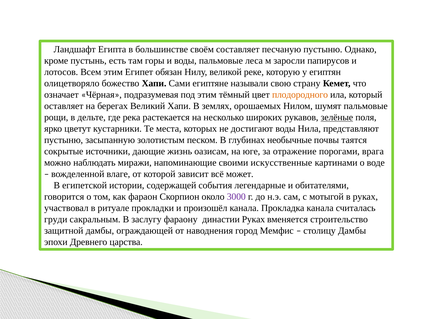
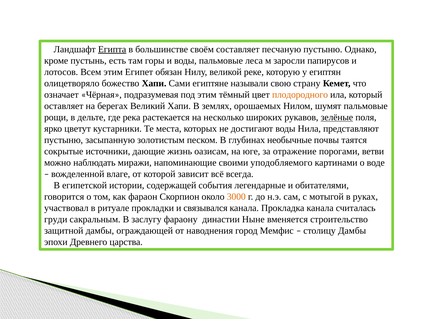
Египта underline: none -> present
врага: врага -> ветви
искусственные: искусственные -> уподобляемого
может: может -> всегда
3000 colour: purple -> orange
произошёл: произошёл -> связывался
династии Руках: Руках -> Ныне
